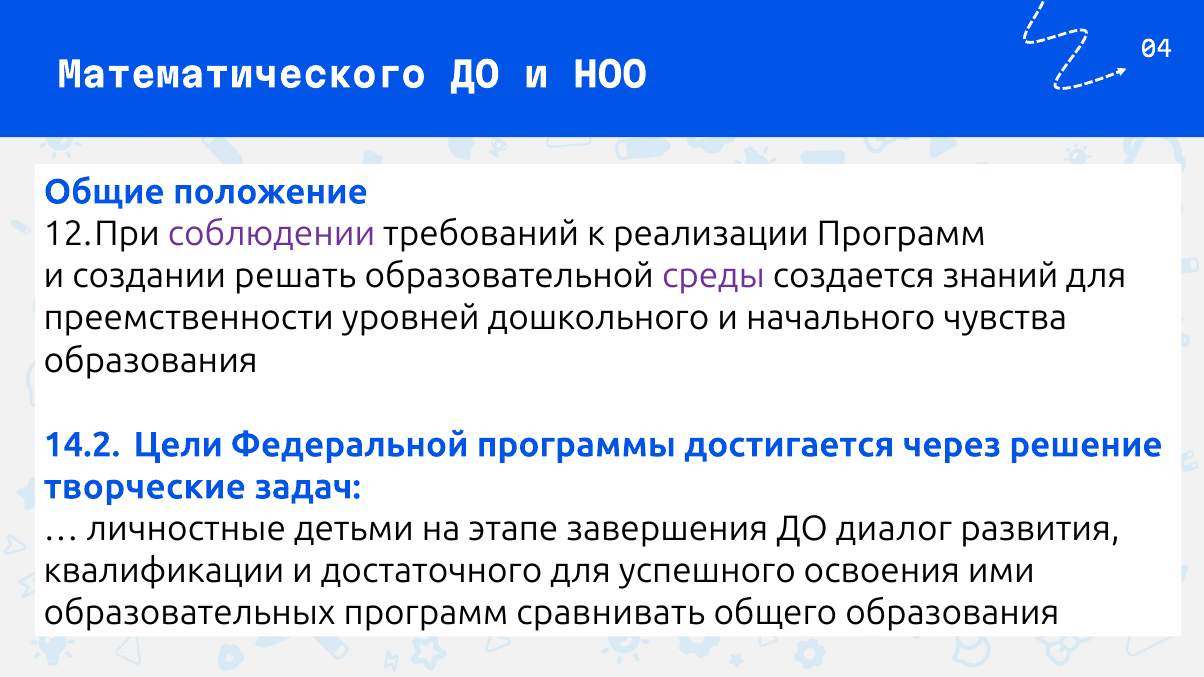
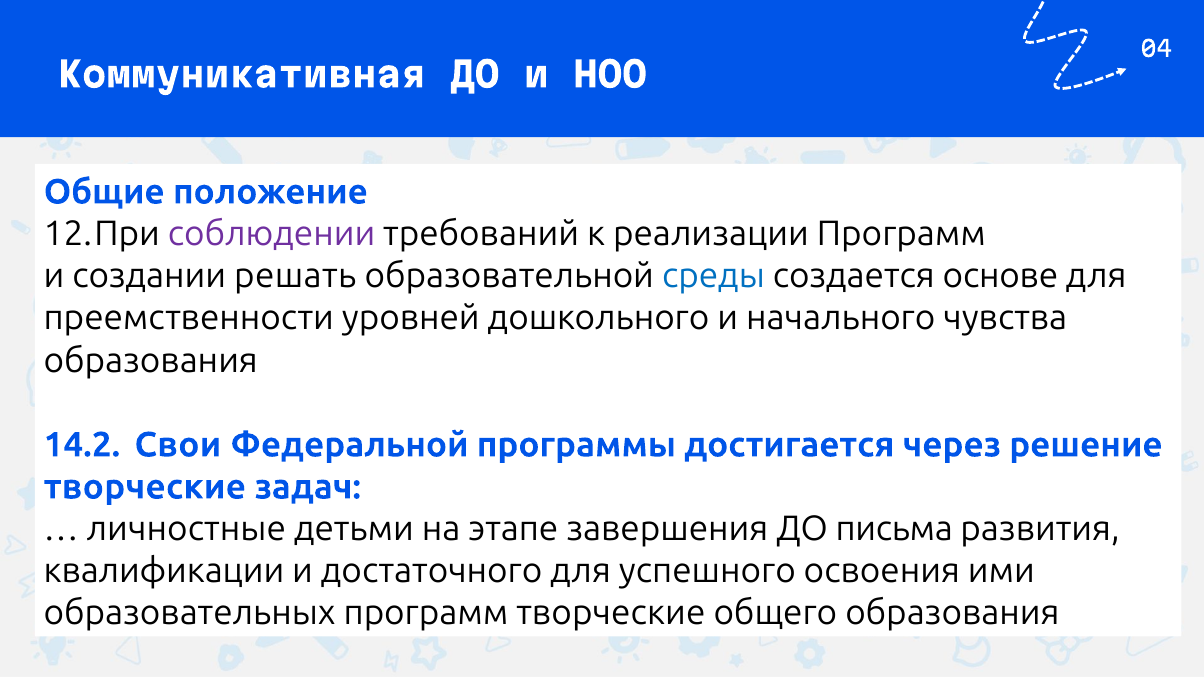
Математического: Математического -> Коммуникативная
среды colour: purple -> blue
знаний: знаний -> основе
Цели: Цели -> Свои
диалог: диалог -> письма
программ сравнивать: сравнивать -> творческие
